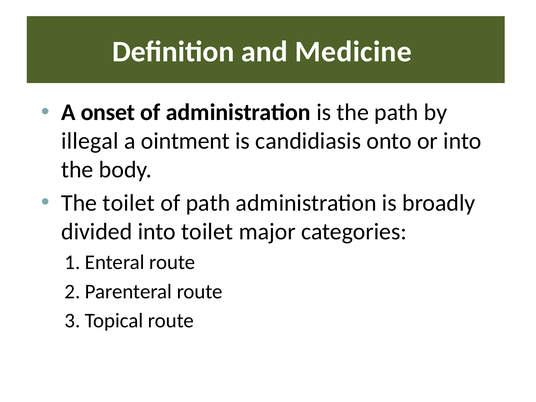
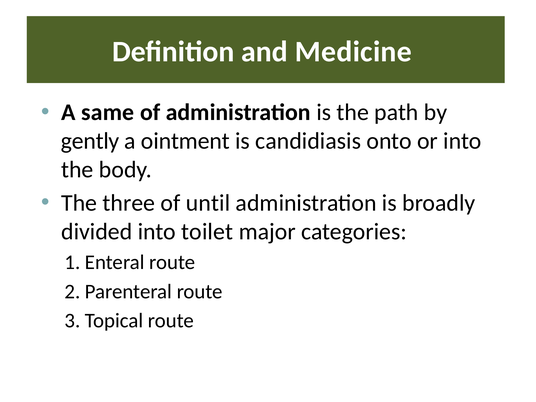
onset: onset -> same
illegal: illegal -> gently
The toilet: toilet -> three
of path: path -> until
